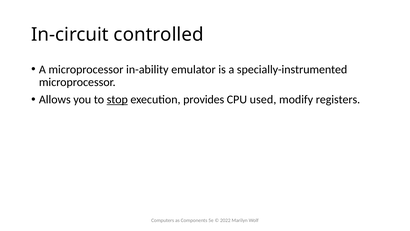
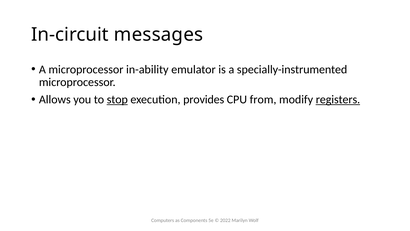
controlled: controlled -> messages
used: used -> from
registers underline: none -> present
